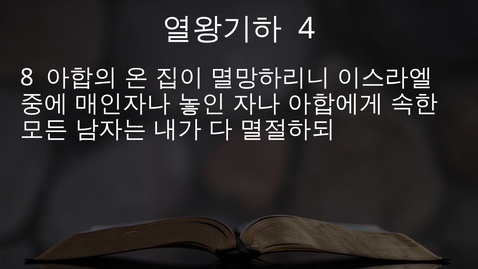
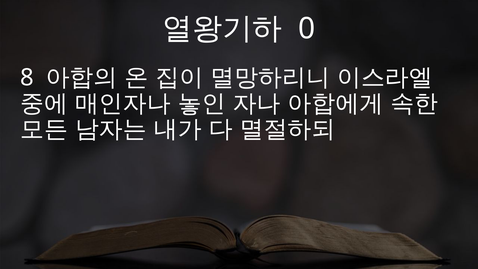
4: 4 -> 0
